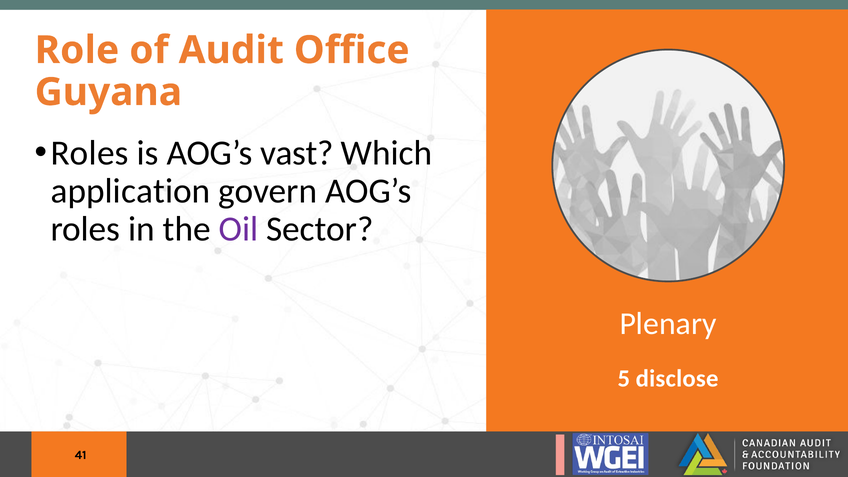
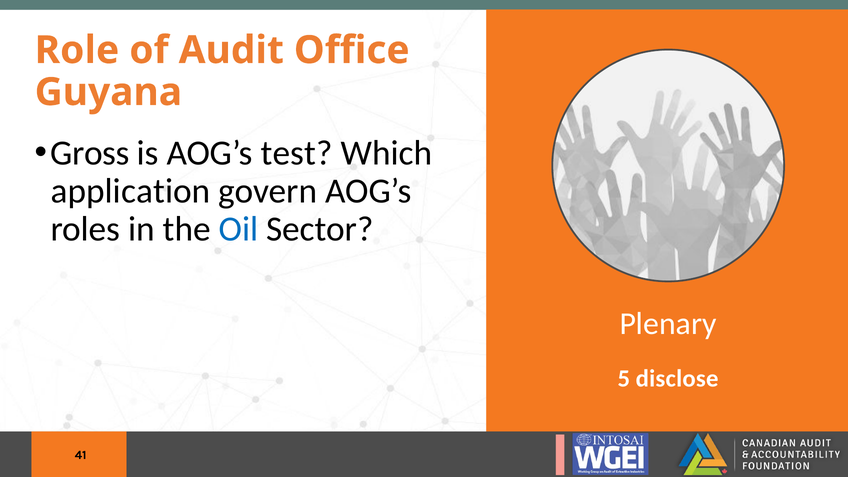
Roles at (90, 153): Roles -> Gross
vast: vast -> test
Oil colour: purple -> blue
